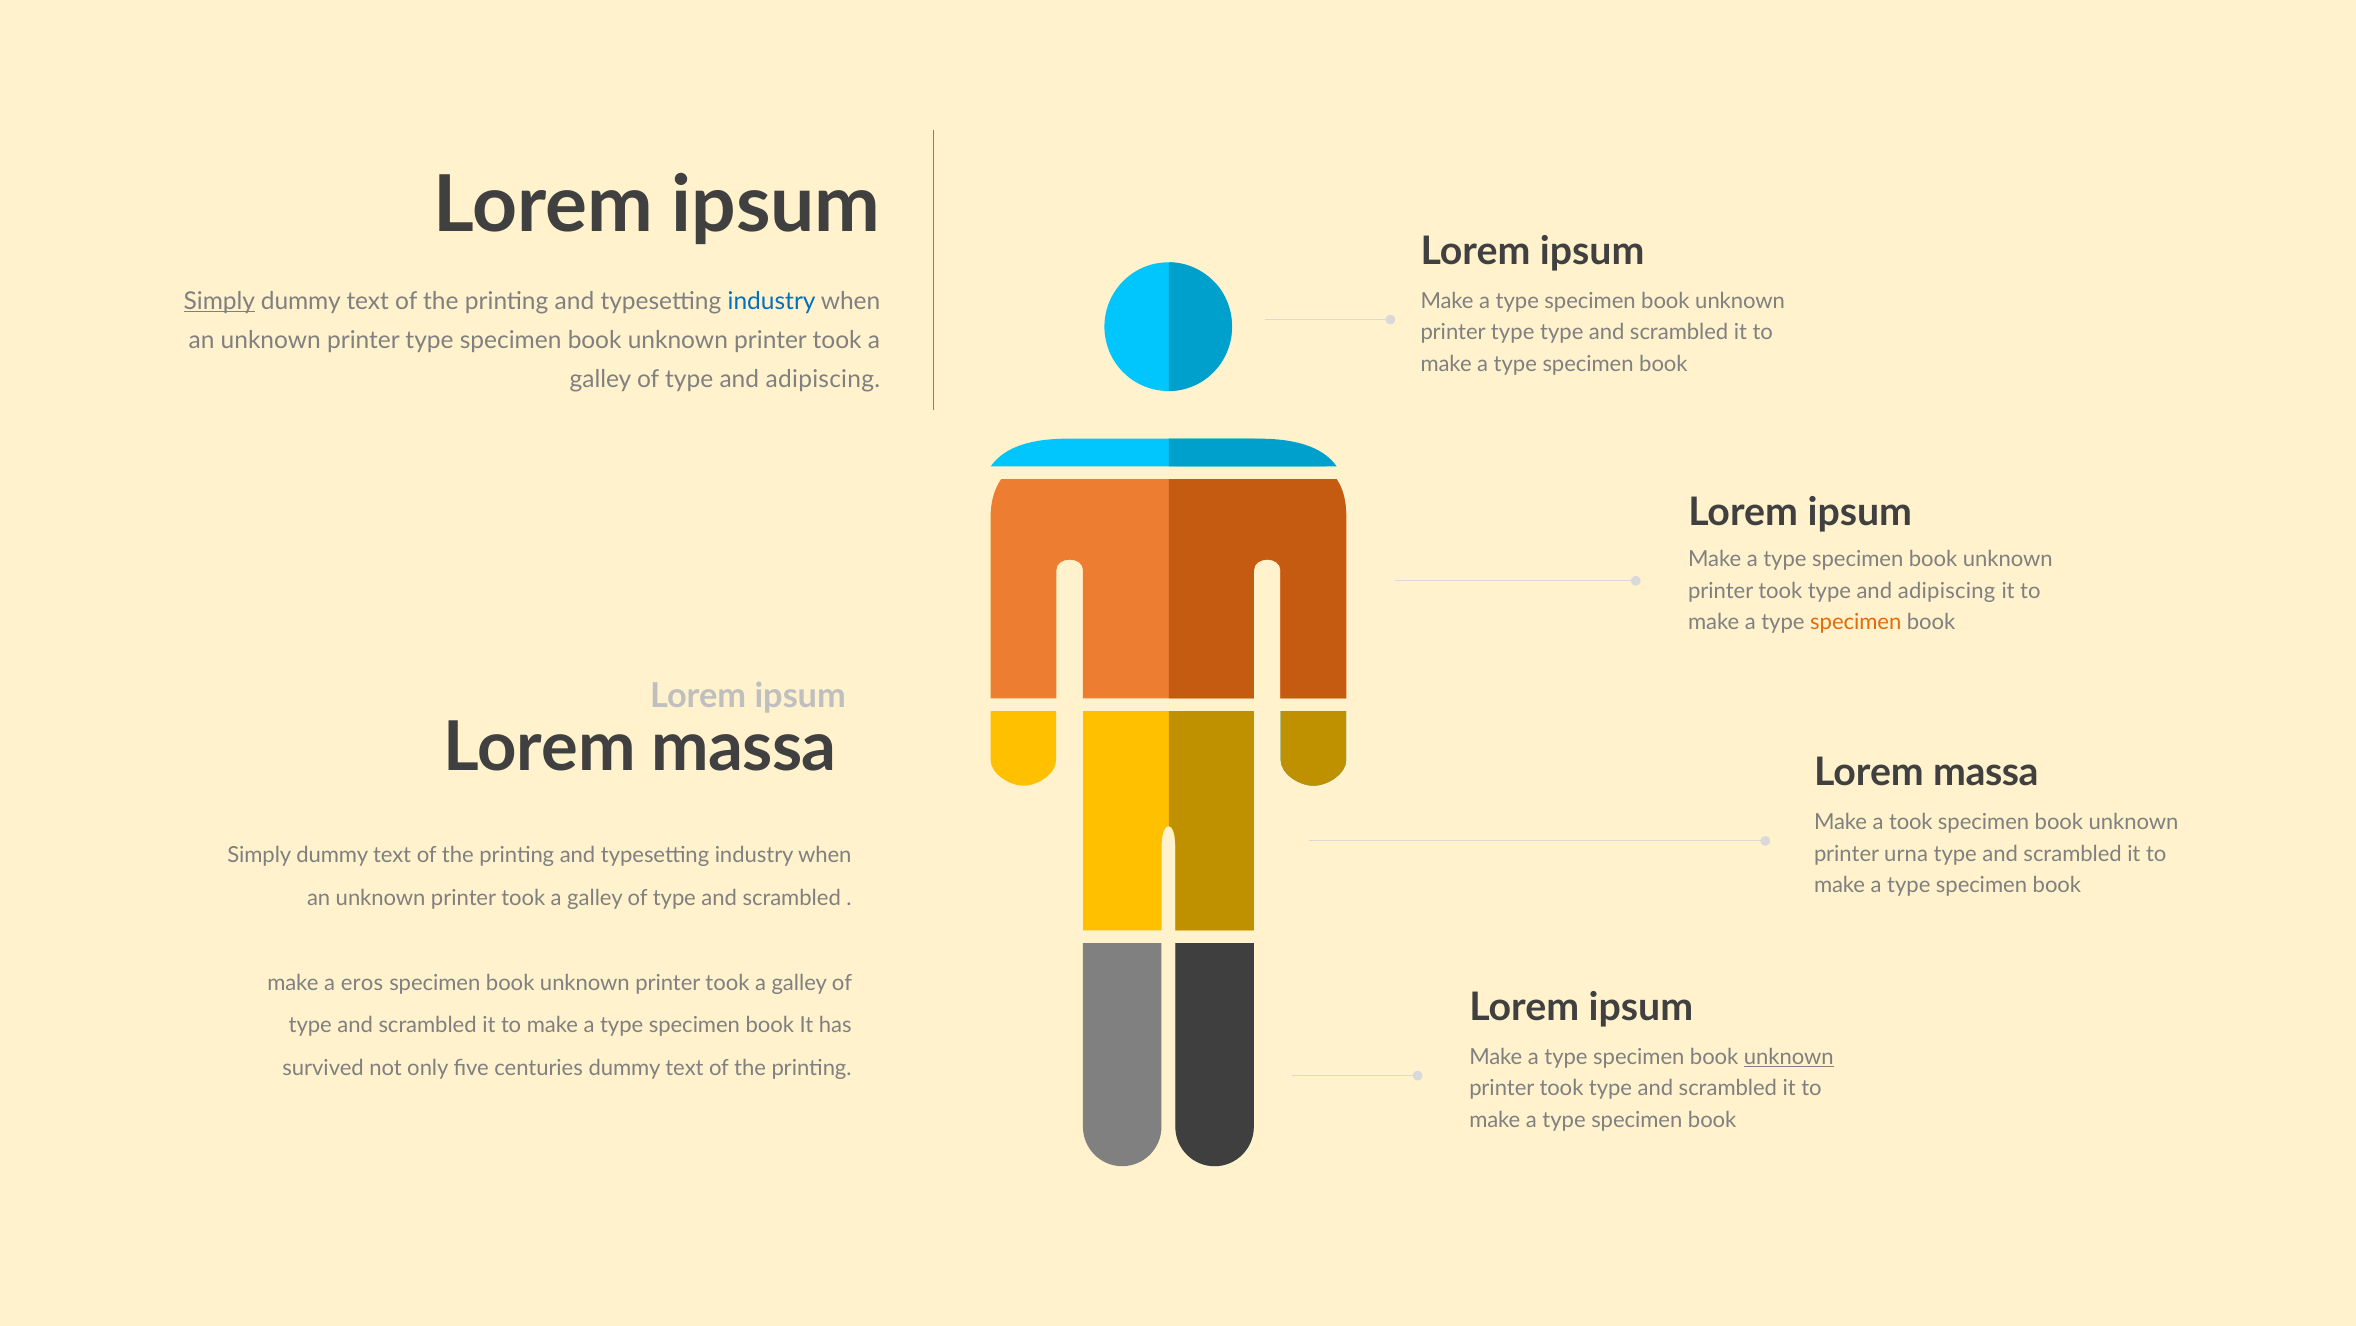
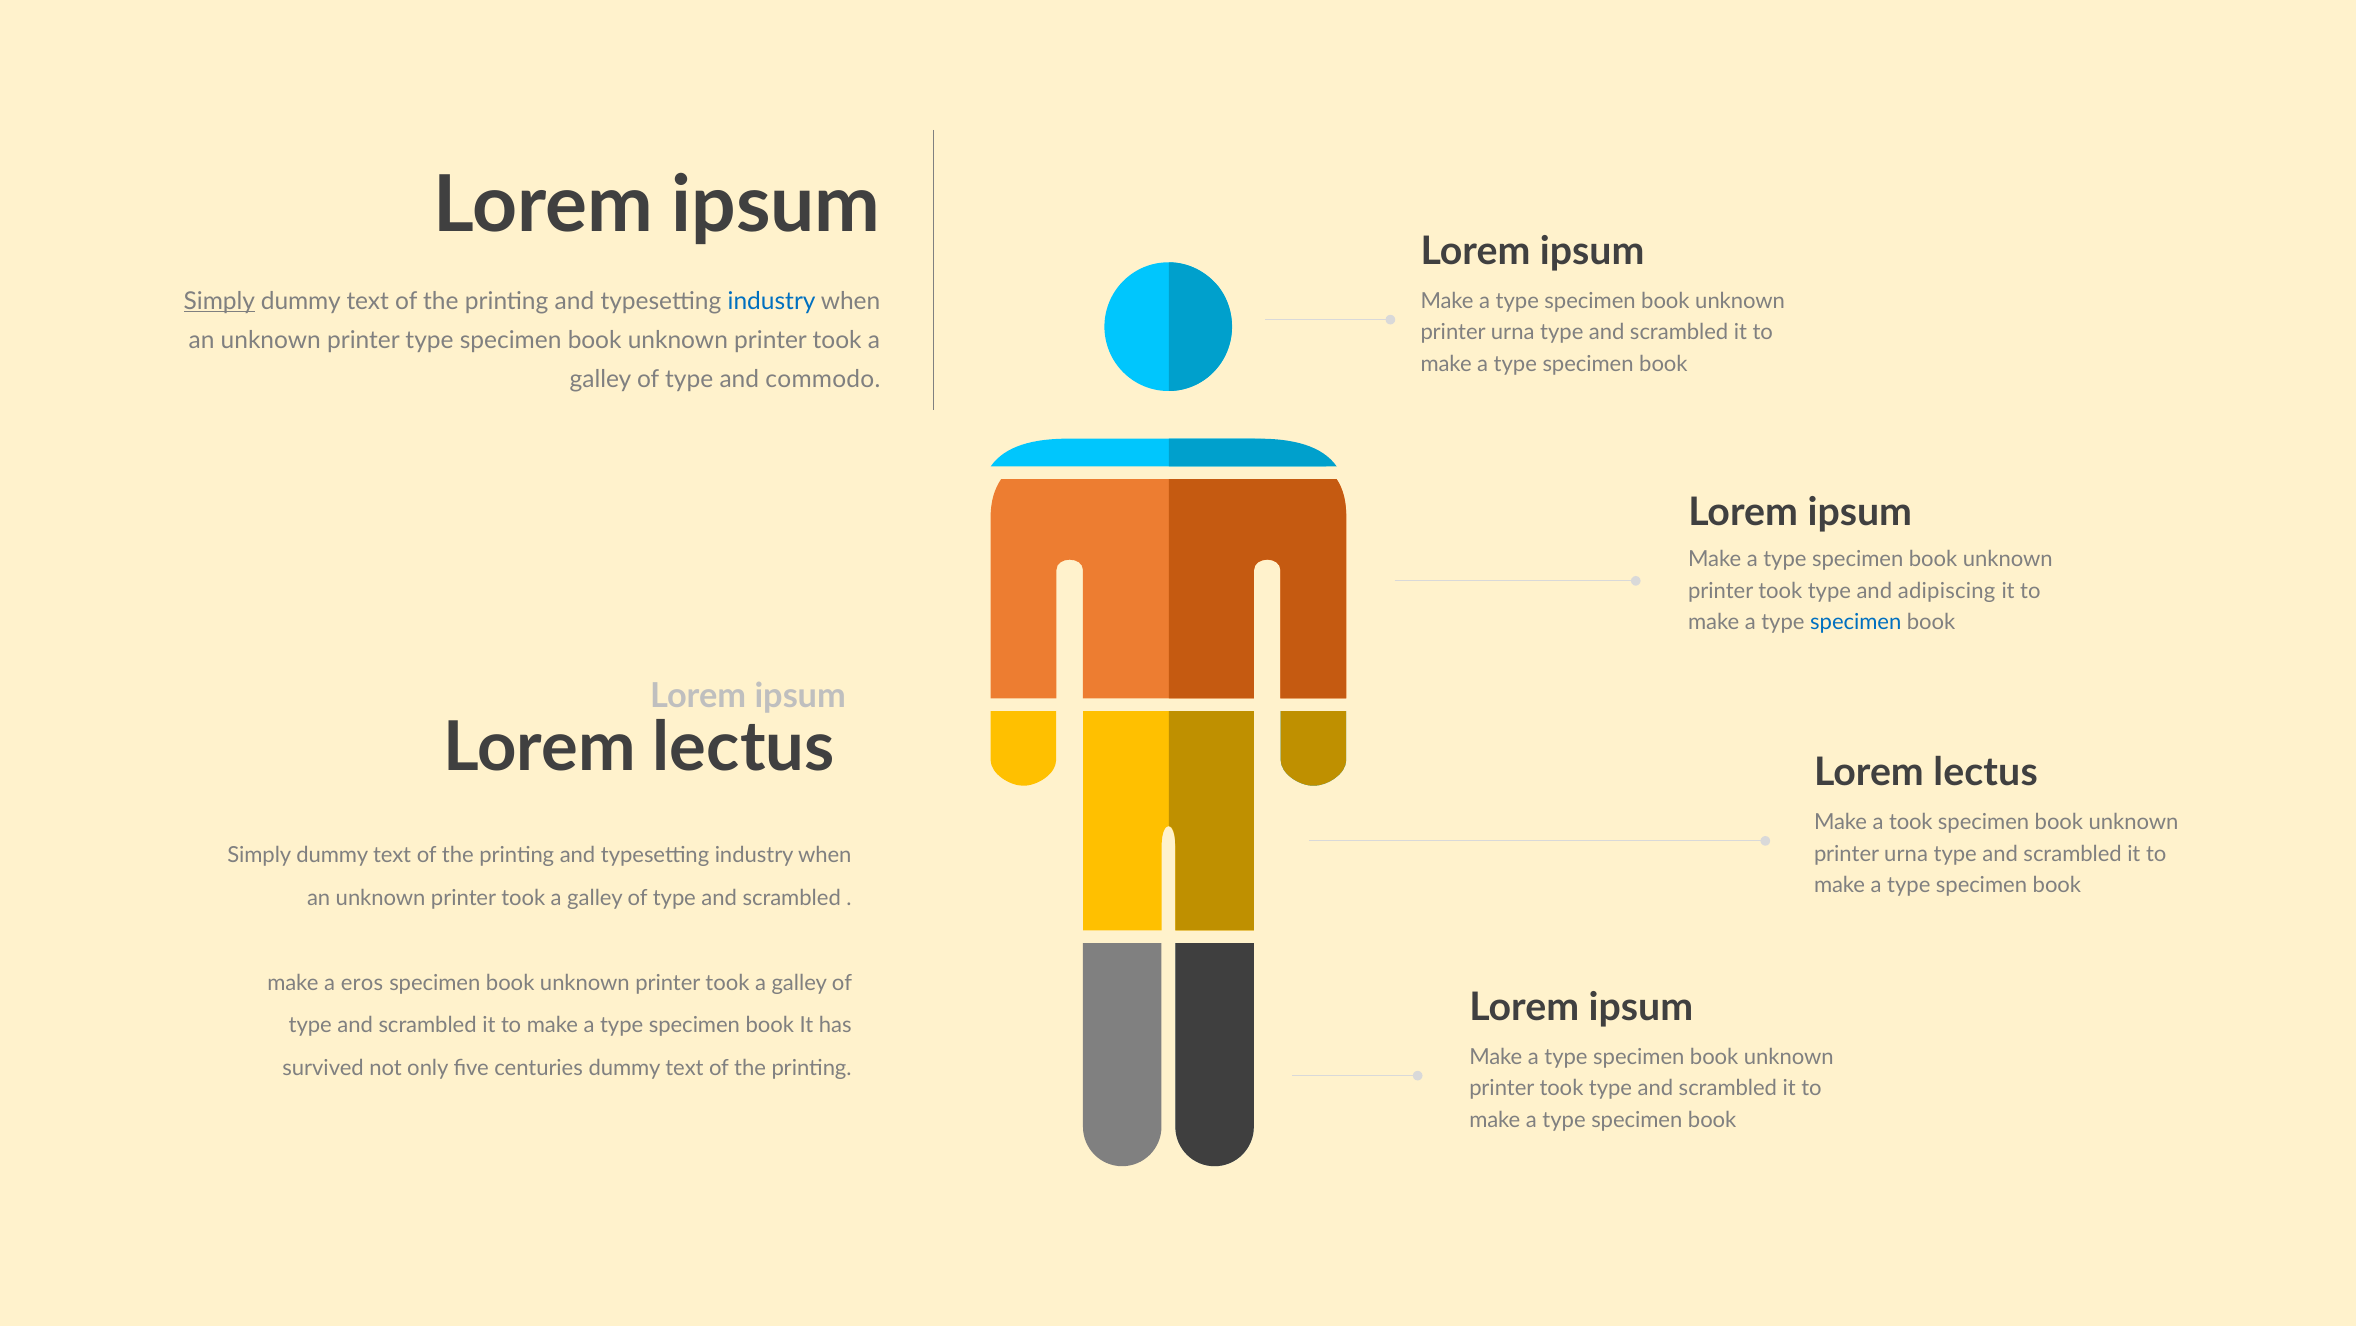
type at (1513, 332): type -> urna
of type and adipiscing: adipiscing -> commodo
specimen at (1856, 622) colour: orange -> blue
massa at (744, 748): massa -> lectus
massa at (1986, 772): massa -> lectus
unknown at (1789, 1057) underline: present -> none
